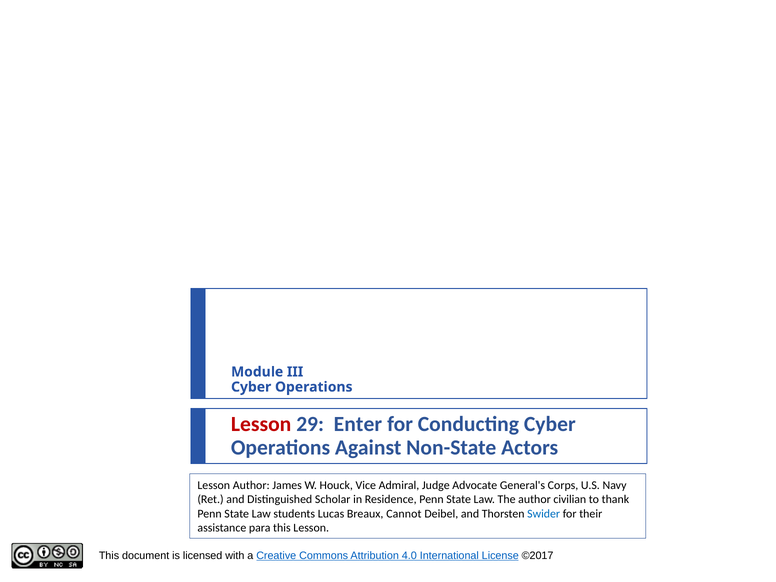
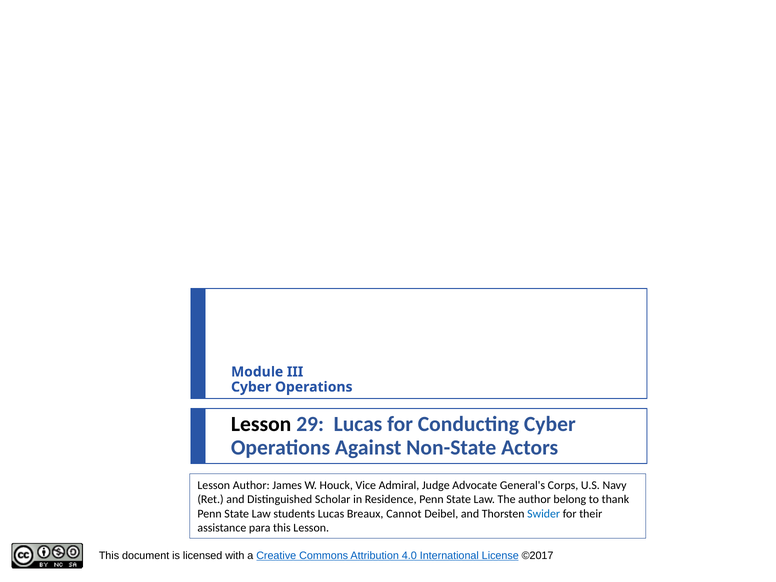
Lesson at (261, 424) colour: red -> black
29 Enter: Enter -> Lucas
civilian: civilian -> belong
